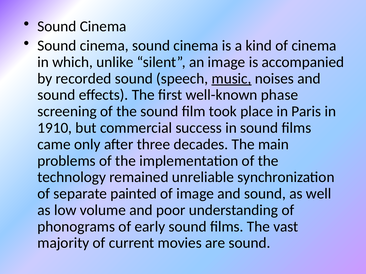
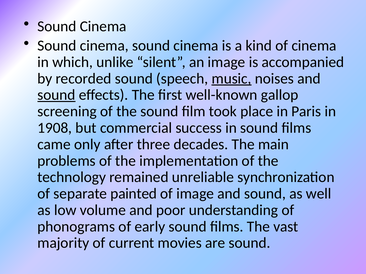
sound at (56, 95) underline: none -> present
phase: phase -> gallop
1910: 1910 -> 1908
